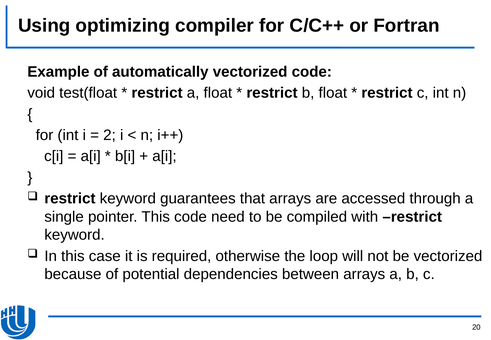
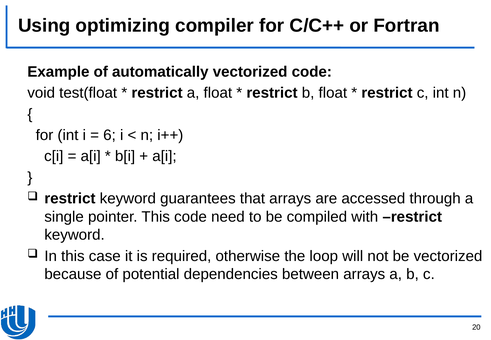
2: 2 -> 6
